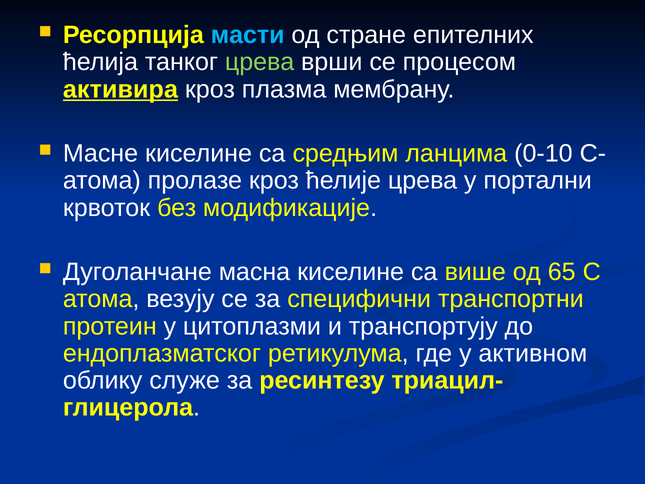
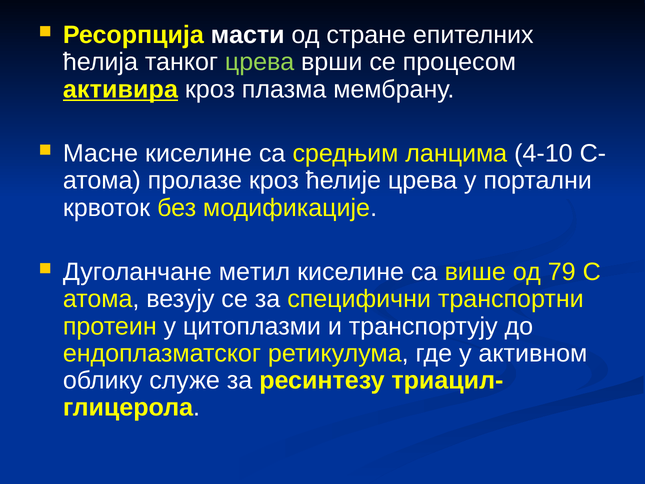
масти colour: light blue -> white
0-10: 0-10 -> 4-10
масна: масна -> метил
65: 65 -> 79
